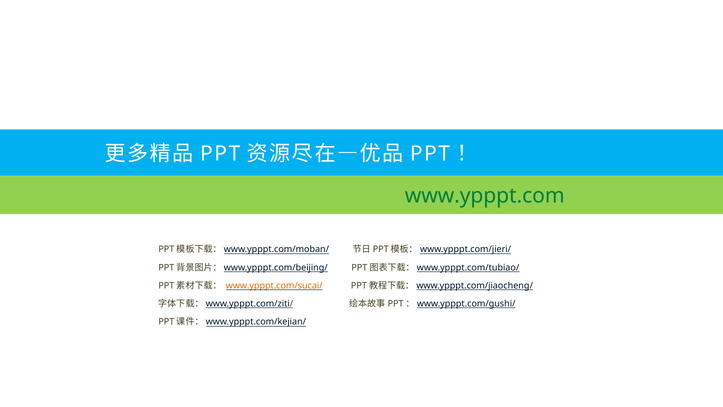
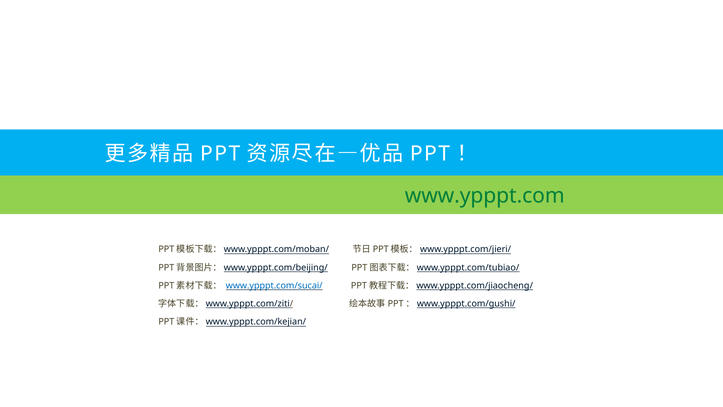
www.ypppt.com/sucai/ colour: orange -> blue
